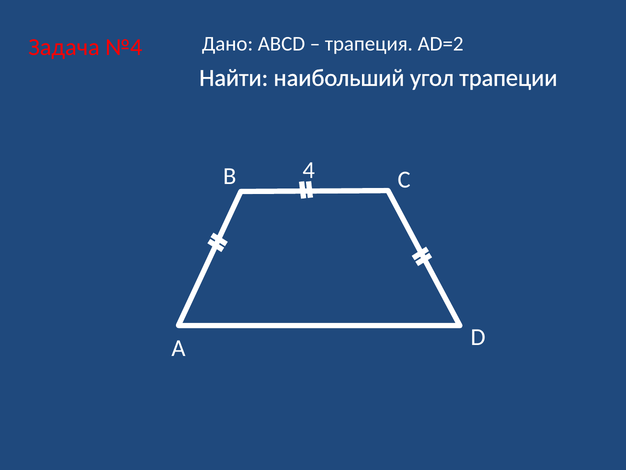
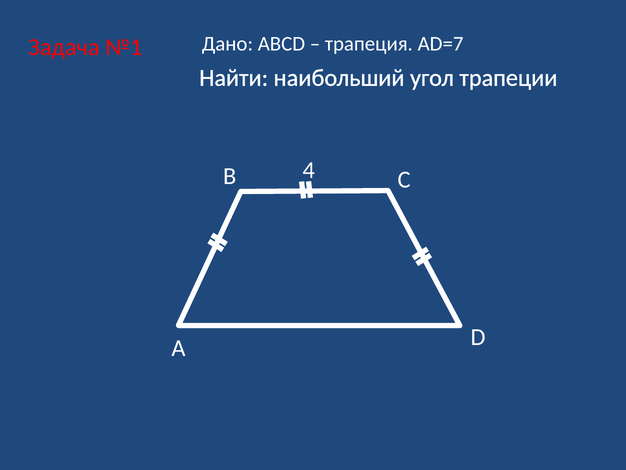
№4: №4 -> №1
AD=2: AD=2 -> AD=7
